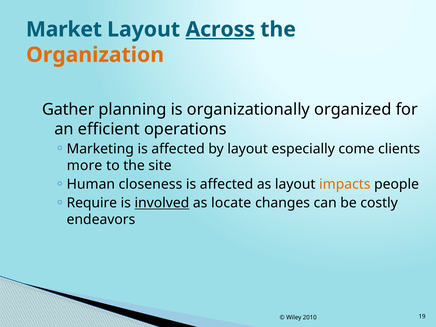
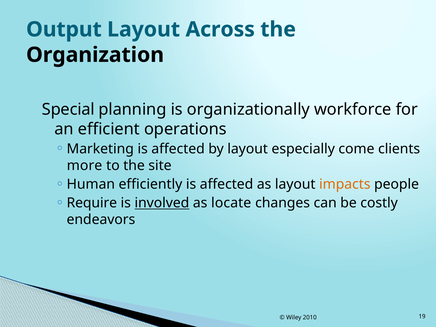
Market: Market -> Output
Across underline: present -> none
Organization colour: orange -> black
Gather: Gather -> Special
organized: organized -> workforce
closeness: closeness -> efficiently
